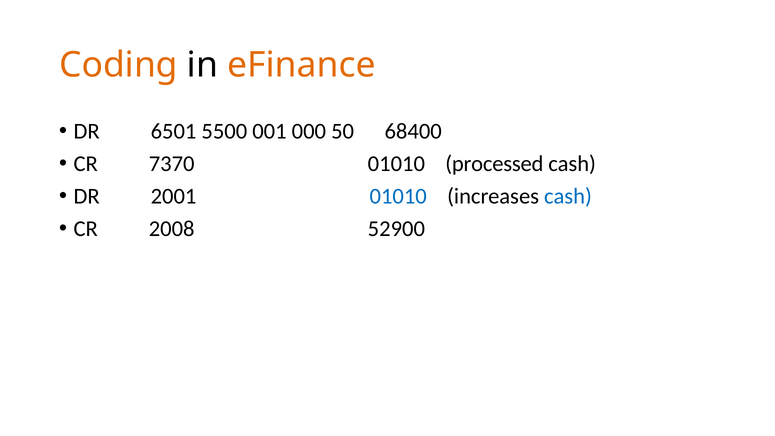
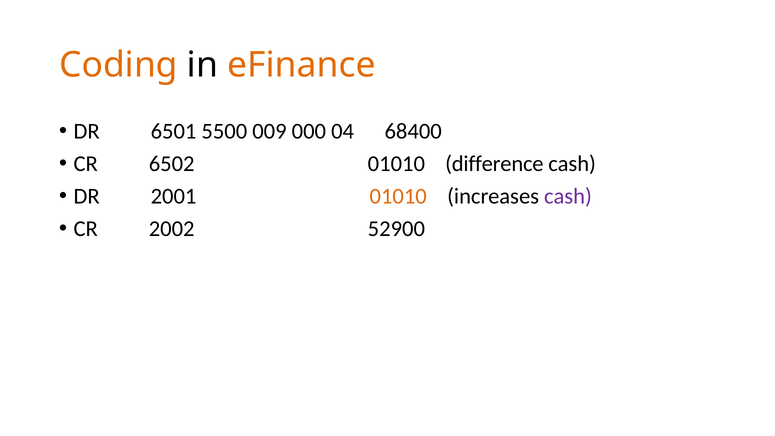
001: 001 -> 009
50: 50 -> 04
7370: 7370 -> 6502
processed: processed -> difference
01010 at (398, 196) colour: blue -> orange
cash at (568, 196) colour: blue -> purple
2008: 2008 -> 2002
